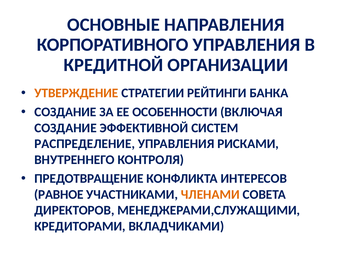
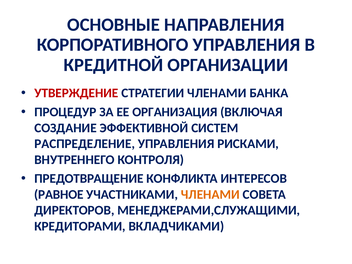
УТВЕРЖДЕНИЕ colour: orange -> red
СТРАТЕГИИ РЕЙТИНГИ: РЕЙТИНГИ -> ЧЛЕНАМИ
СОЗДАНИЕ at (65, 112): СОЗДАНИЕ -> ПРОЦЕДУР
ОСОБЕННОСТИ: ОСОБЕННОСТИ -> ОРГАНИЗАЦИЯ
